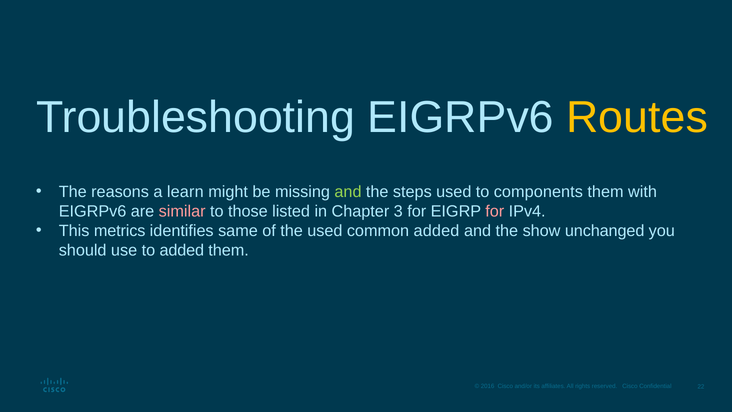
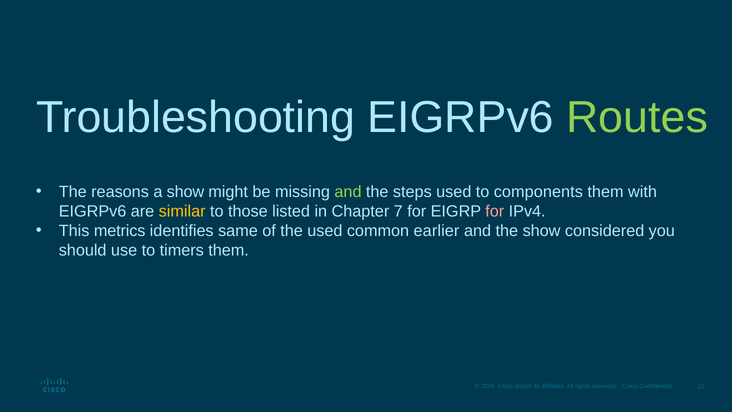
Routes colour: yellow -> light green
a learn: learn -> show
similar colour: pink -> yellow
3: 3 -> 7
common added: added -> earlier
unchanged: unchanged -> considered
to added: added -> timers
